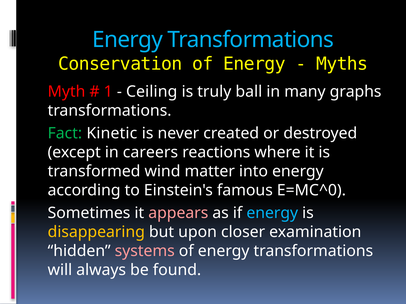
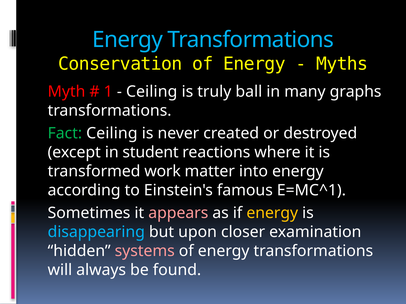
Fact Kinetic: Kinetic -> Ceiling
careers: careers -> student
wind: wind -> work
E=MC^0: E=MC^0 -> E=MC^1
energy at (272, 213) colour: light blue -> yellow
disappearing colour: yellow -> light blue
